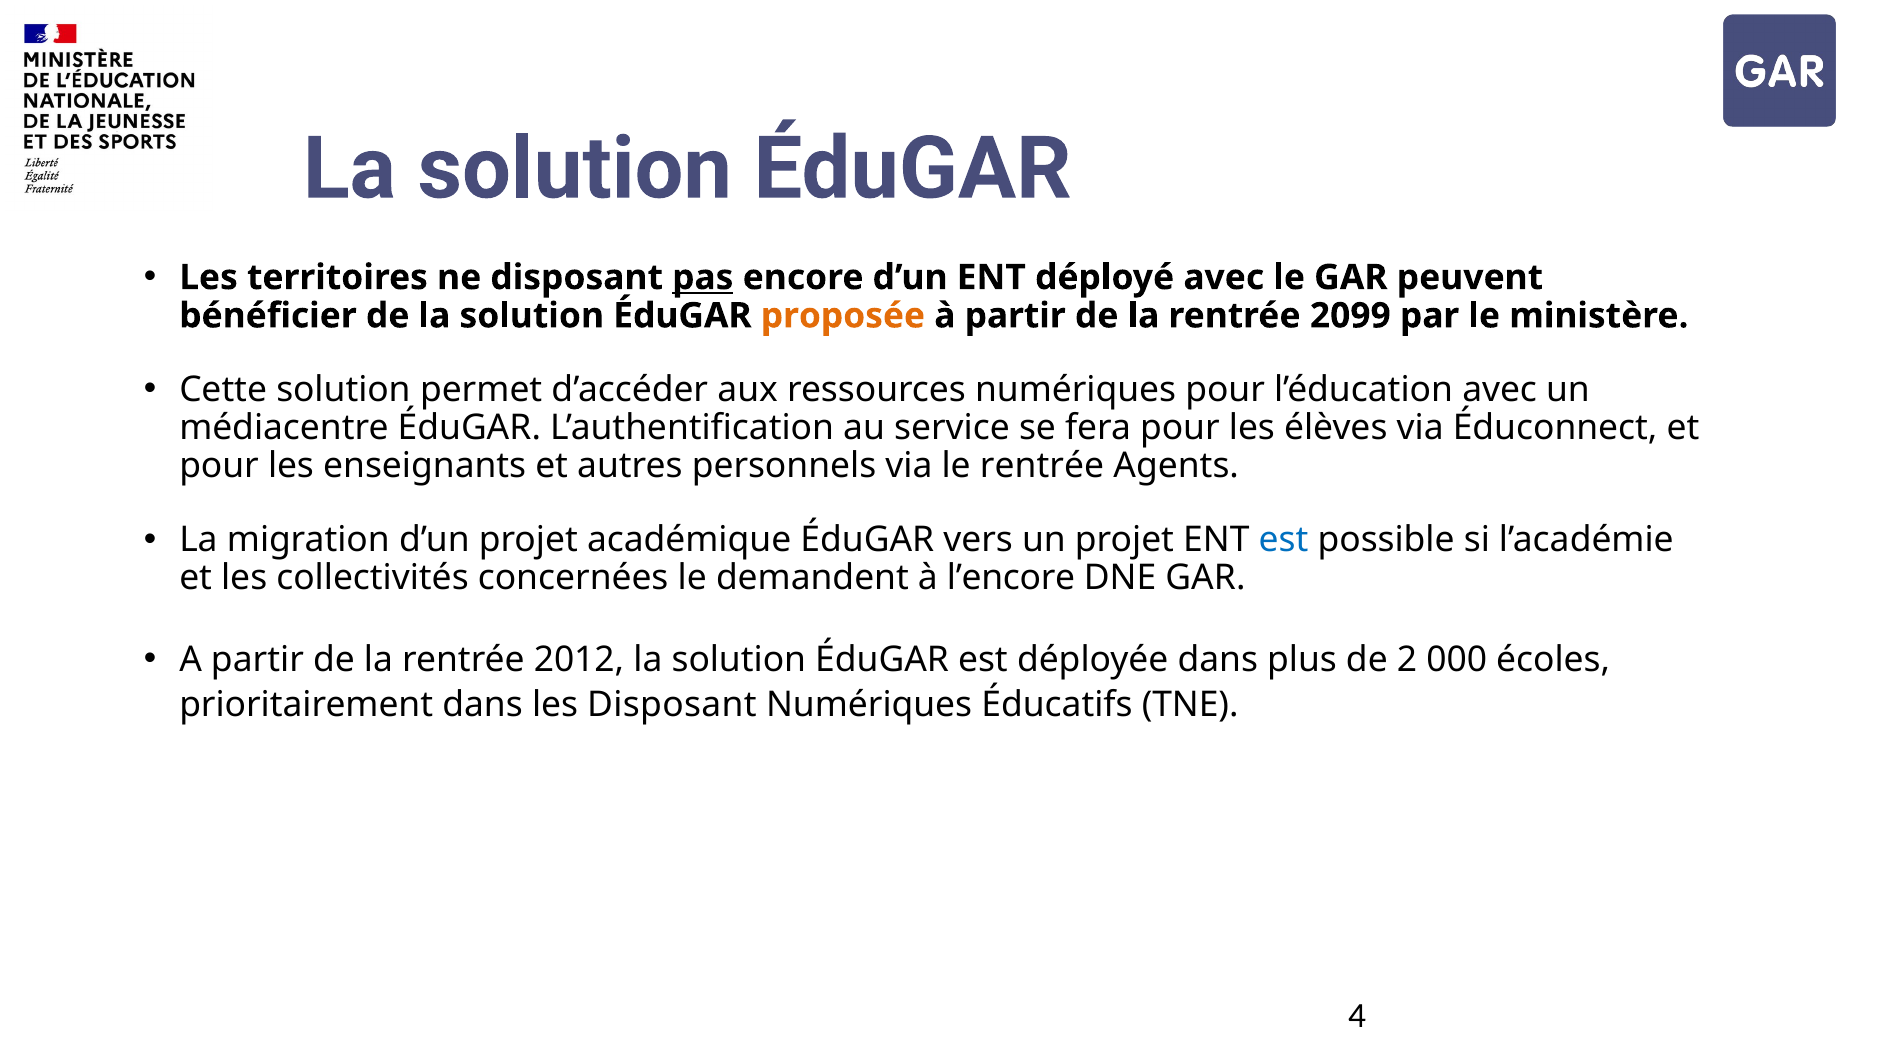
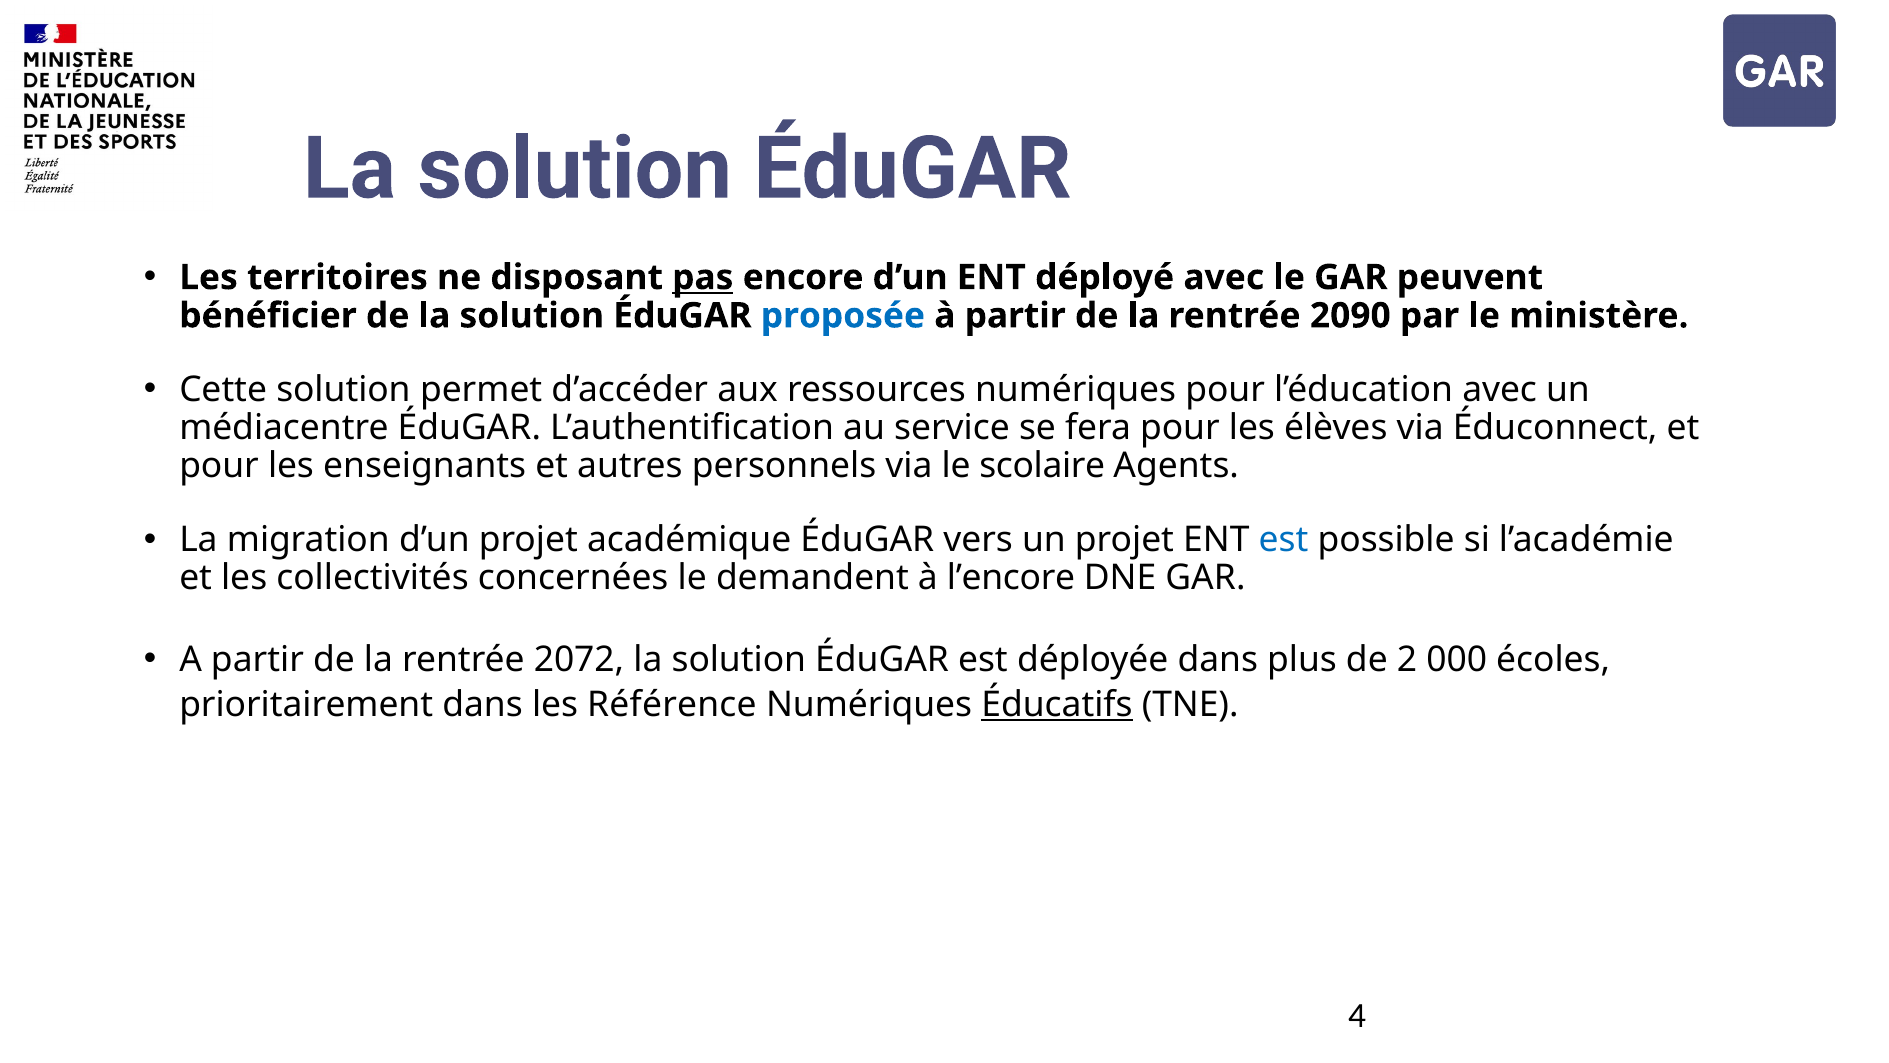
proposée colour: orange -> blue
2099: 2099 -> 2090
le rentrée: rentrée -> scolaire
2012: 2012 -> 2072
les Disposant: Disposant -> Référence
Éducatifs underline: none -> present
